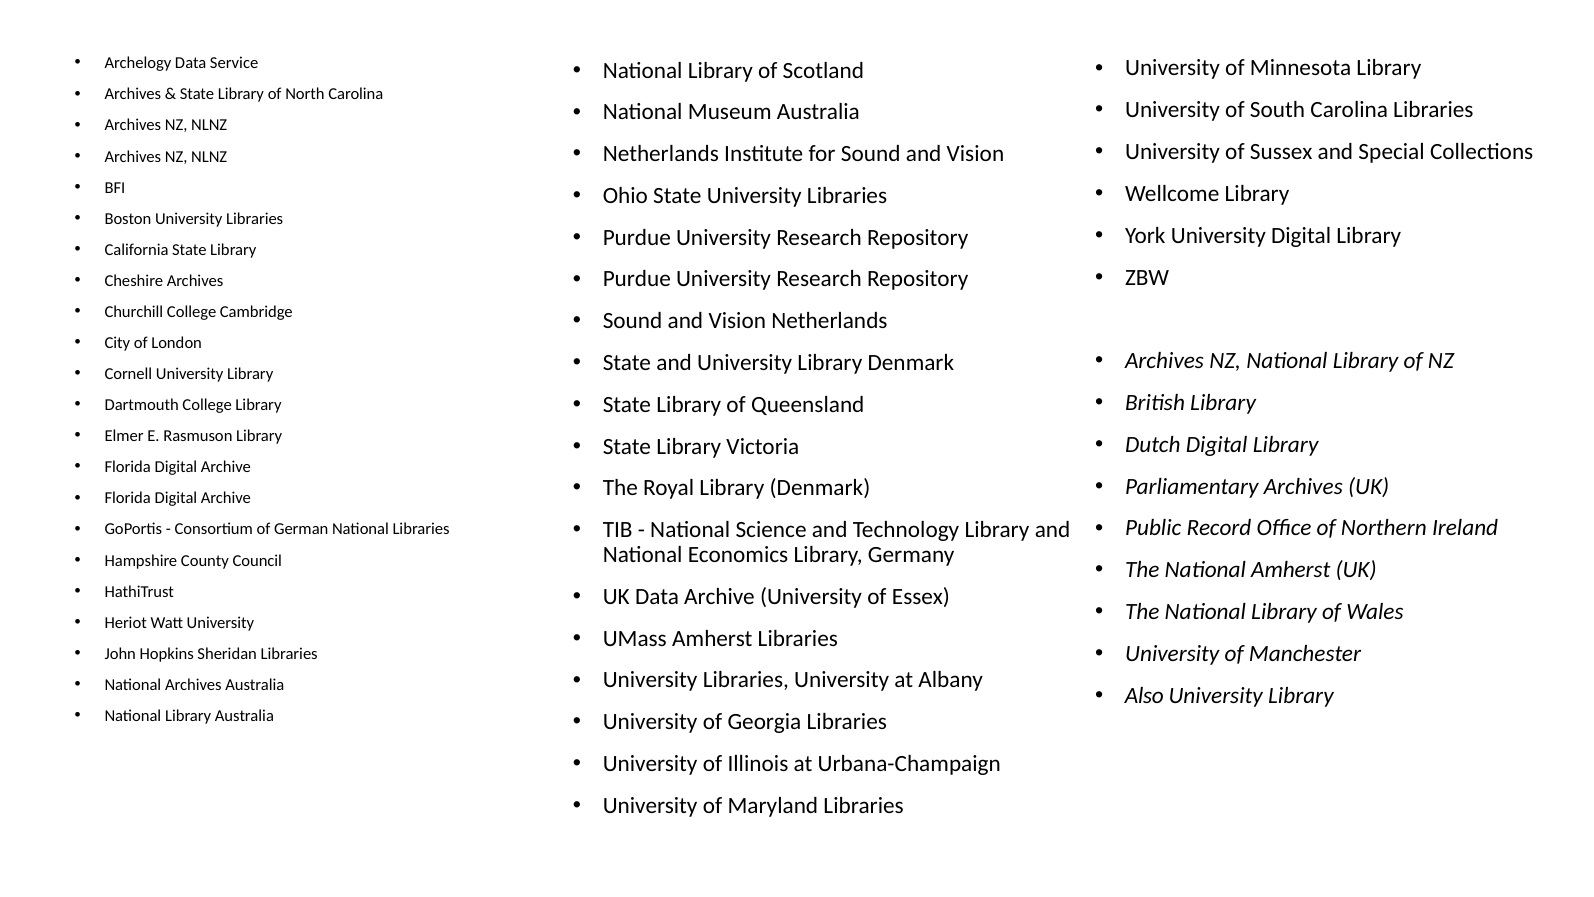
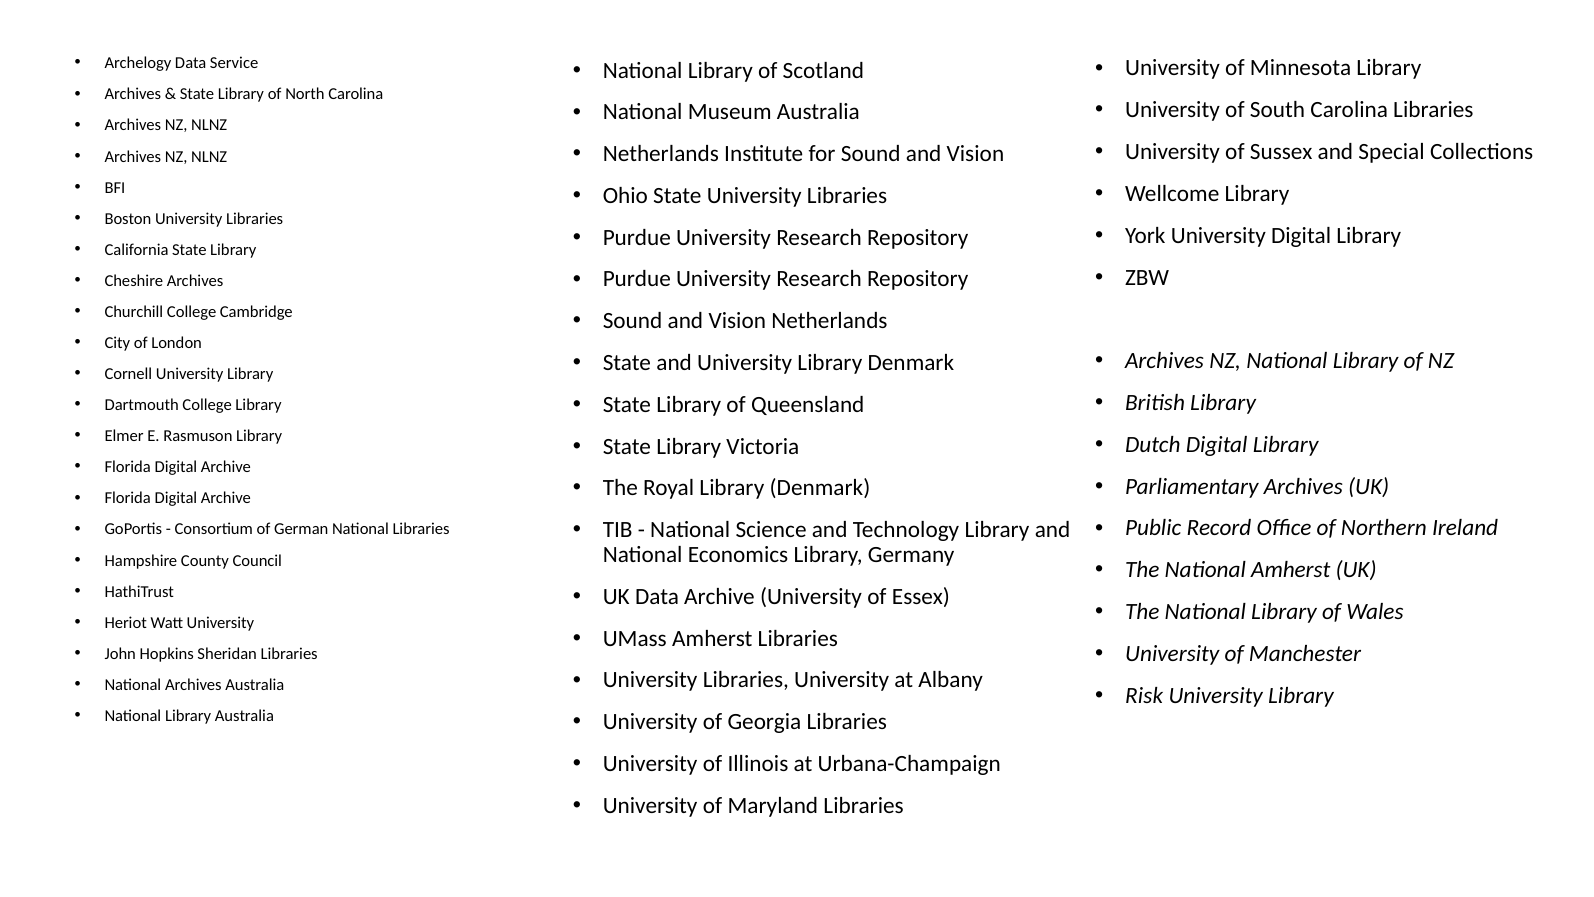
Also: Also -> Risk
